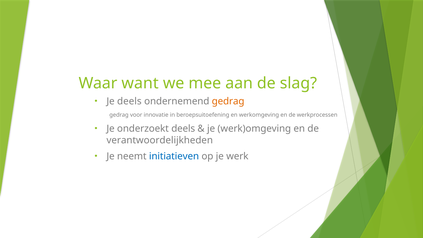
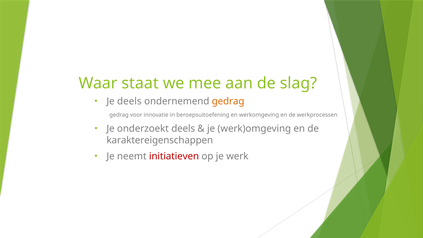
want: want -> staat
verantwoordelijkheden: verantwoordelijkheden -> karaktereigenschappen
initiatieven colour: blue -> red
